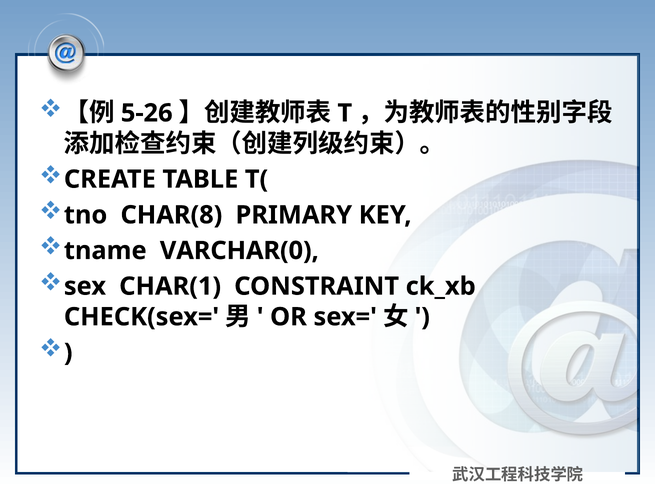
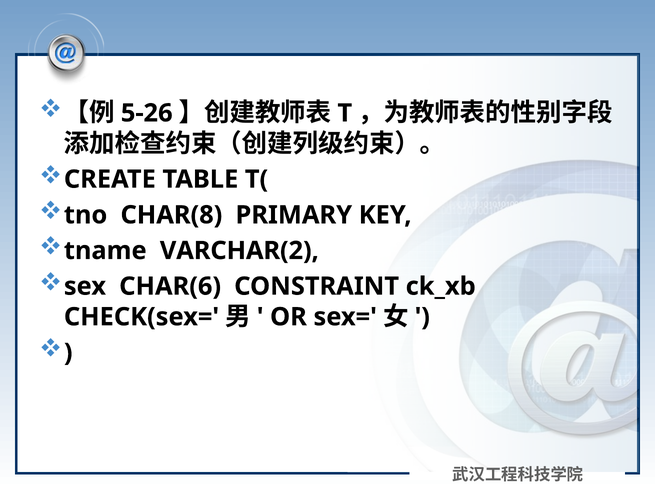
VARCHAR(0: VARCHAR(0 -> VARCHAR(2
CHAR(1: CHAR(1 -> CHAR(6
